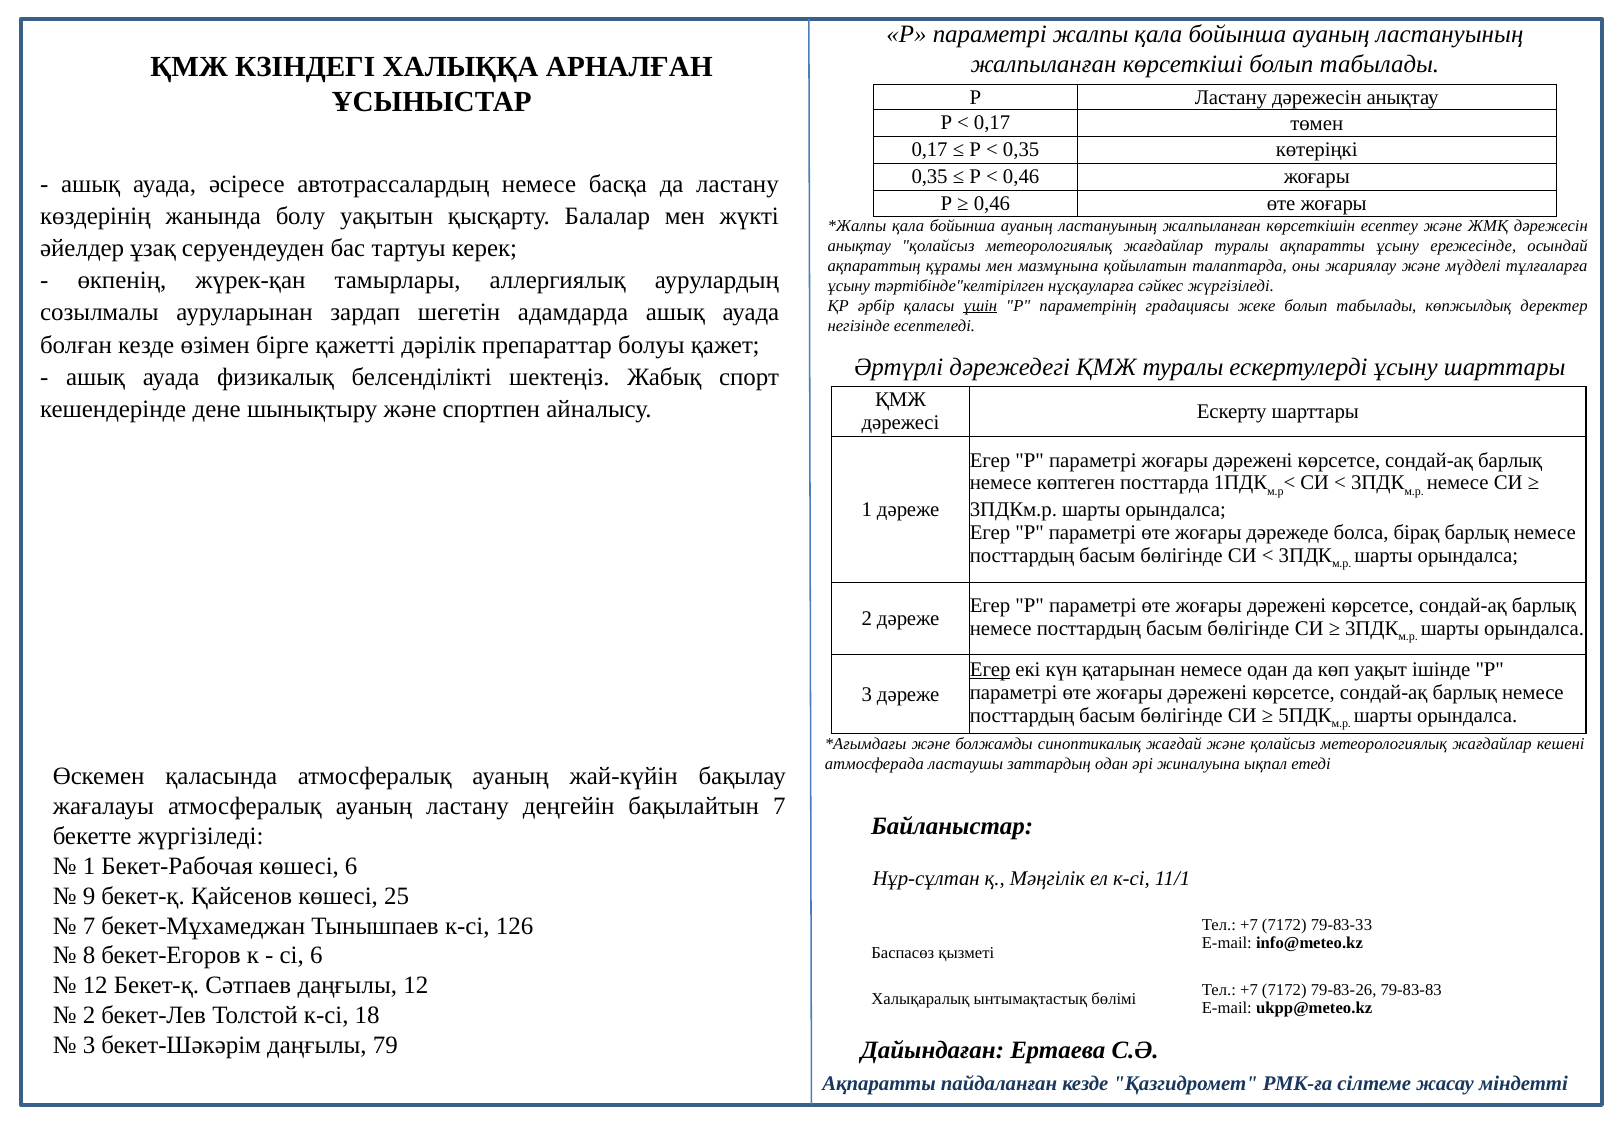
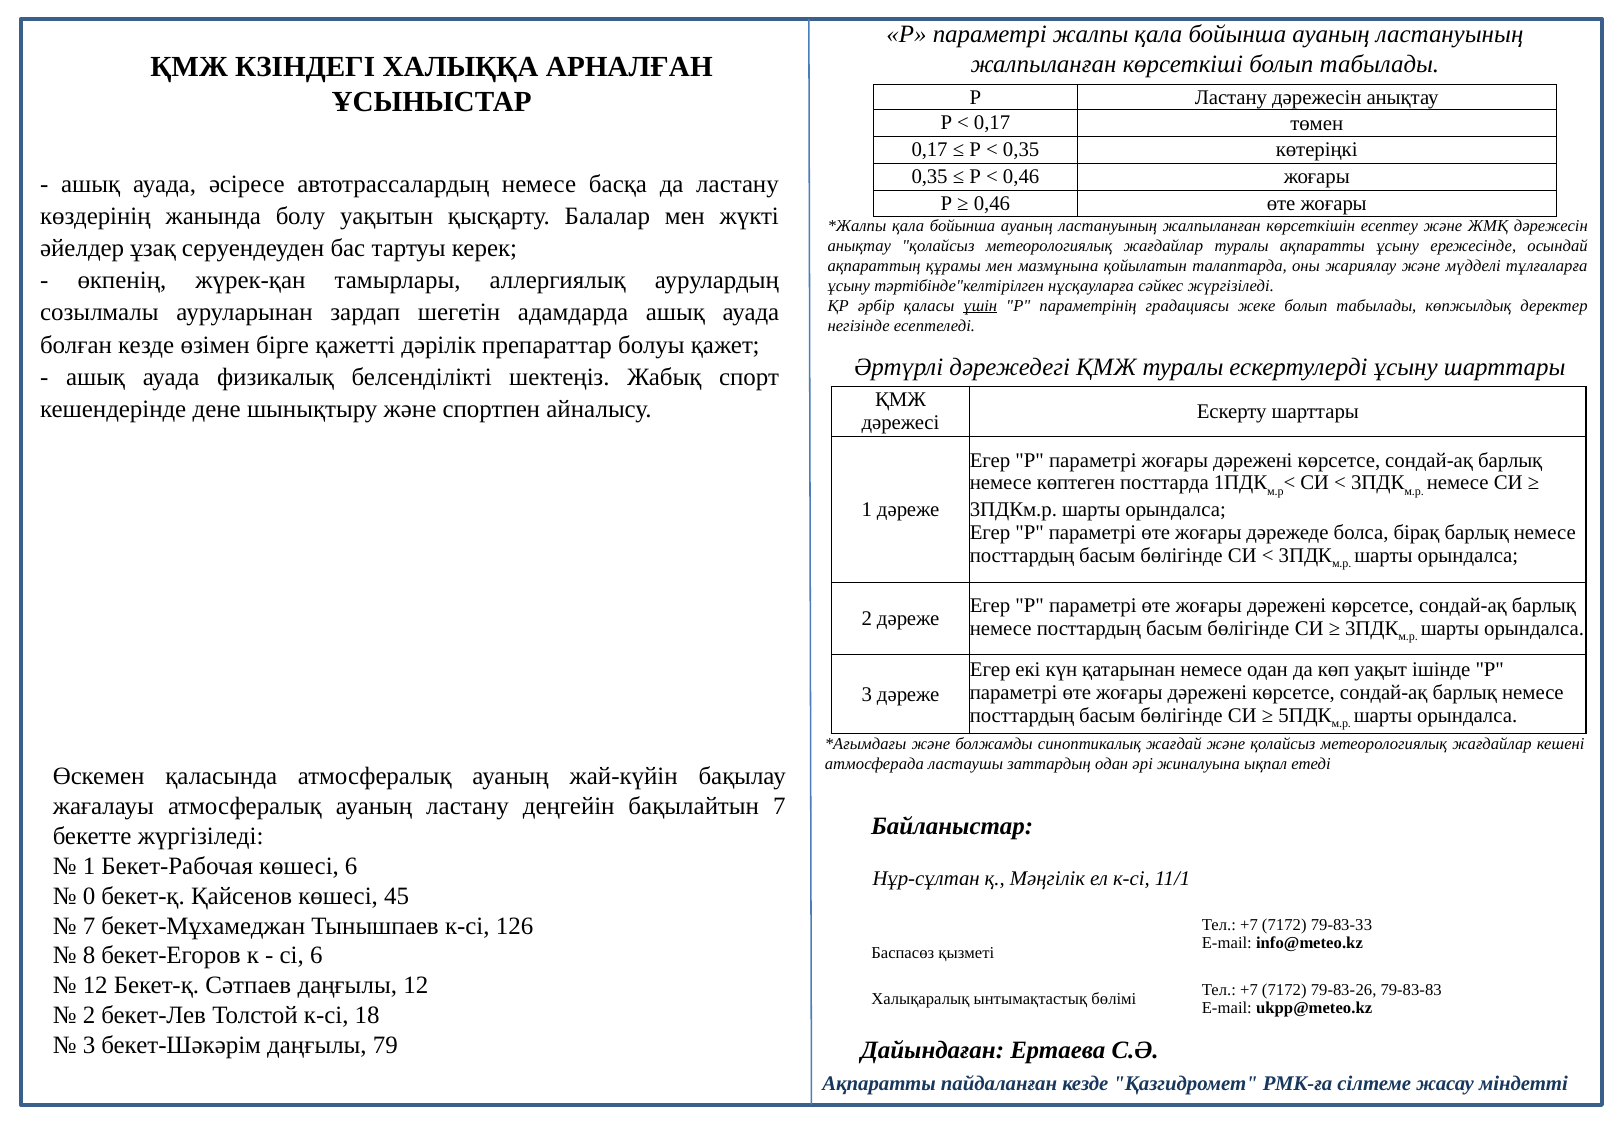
Егер at (990, 669) underline: present -> none
9: 9 -> 0
25: 25 -> 45
